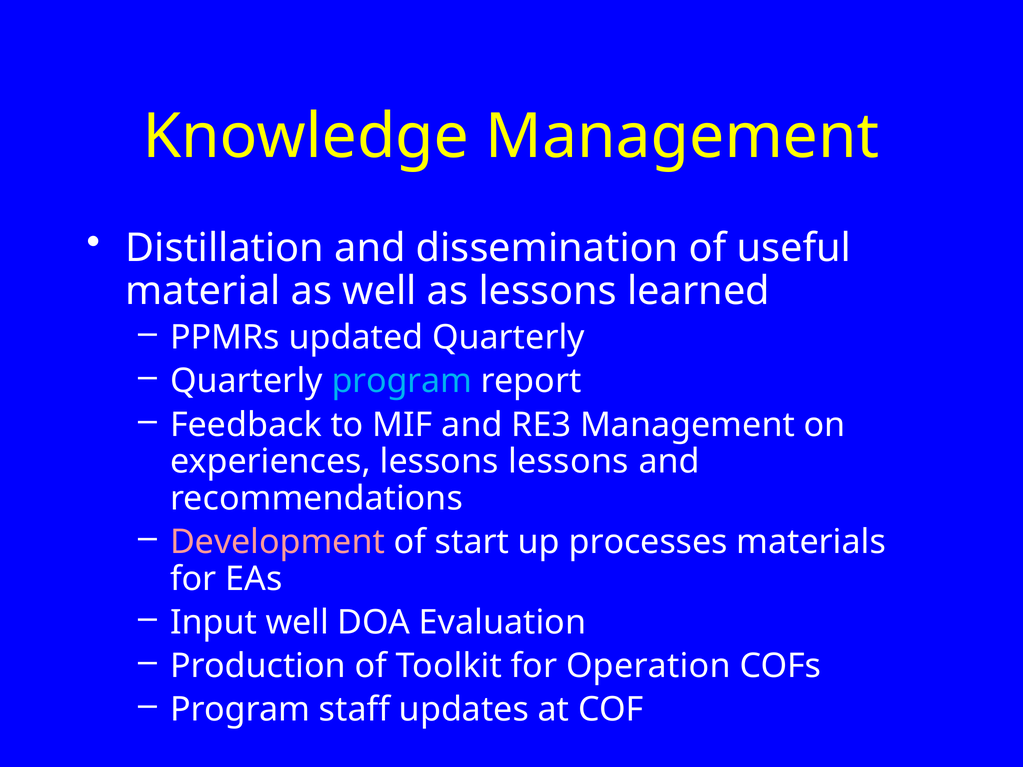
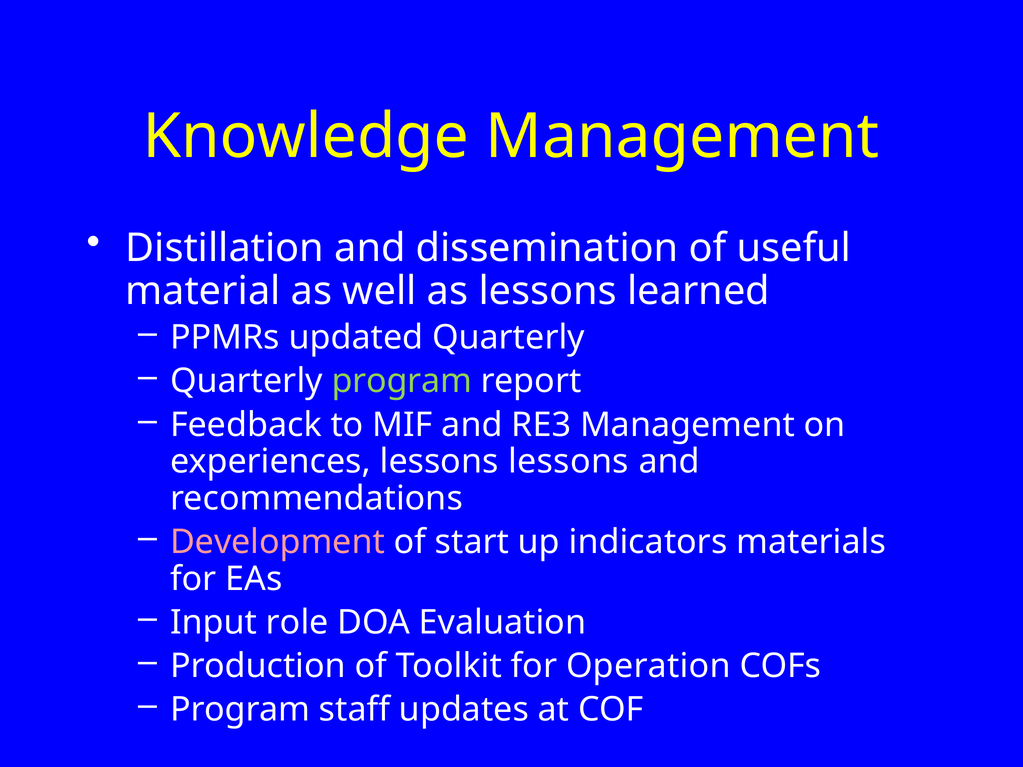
program at (402, 381) colour: light blue -> light green
processes: processes -> indicators
Input well: well -> role
